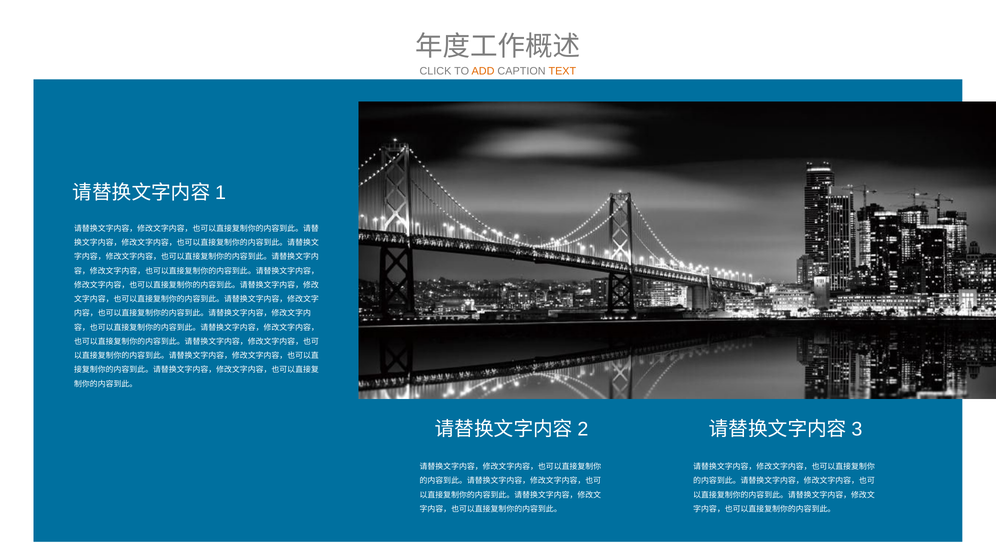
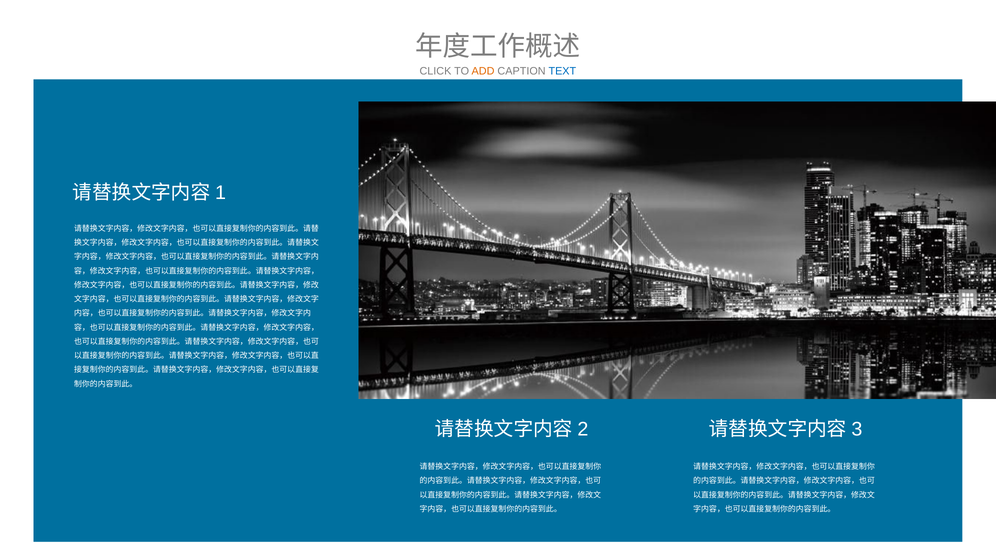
TEXT colour: orange -> blue
